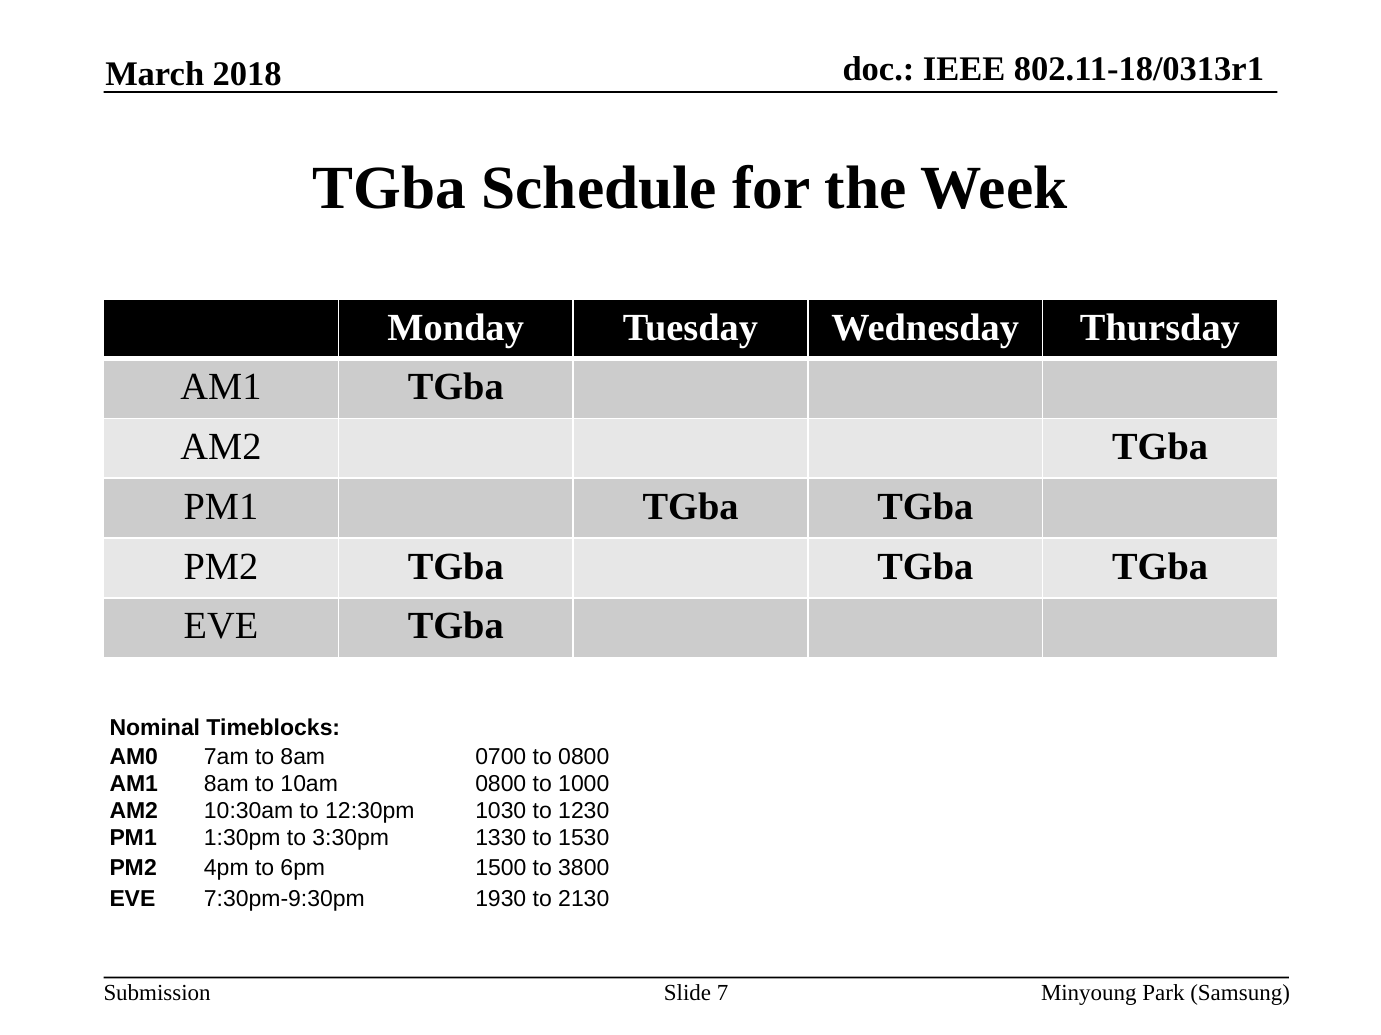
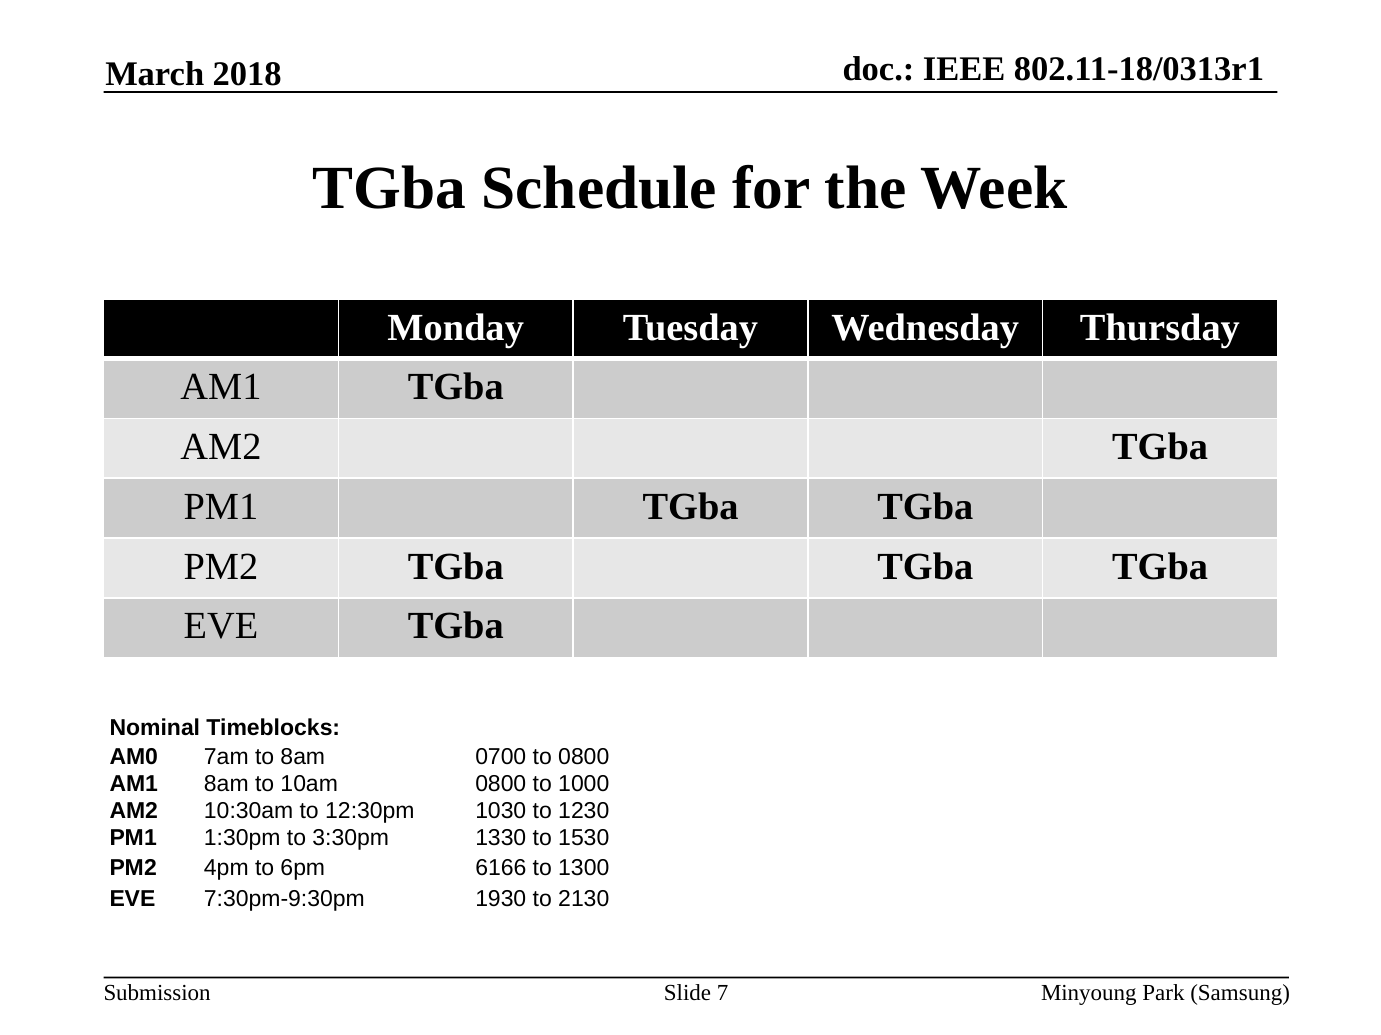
1500: 1500 -> 6166
3800: 3800 -> 1300
